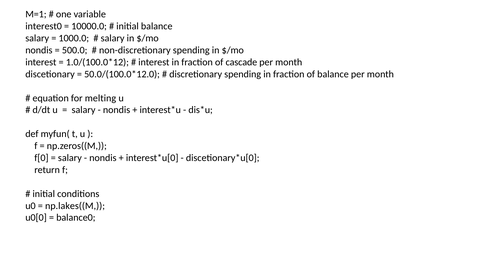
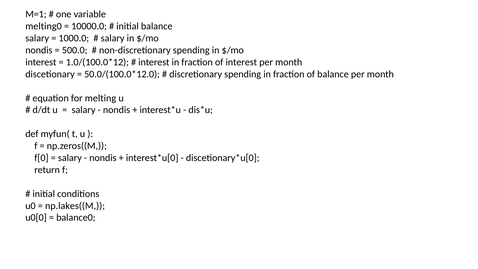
interest0: interest0 -> melting0
of cascade: cascade -> interest
